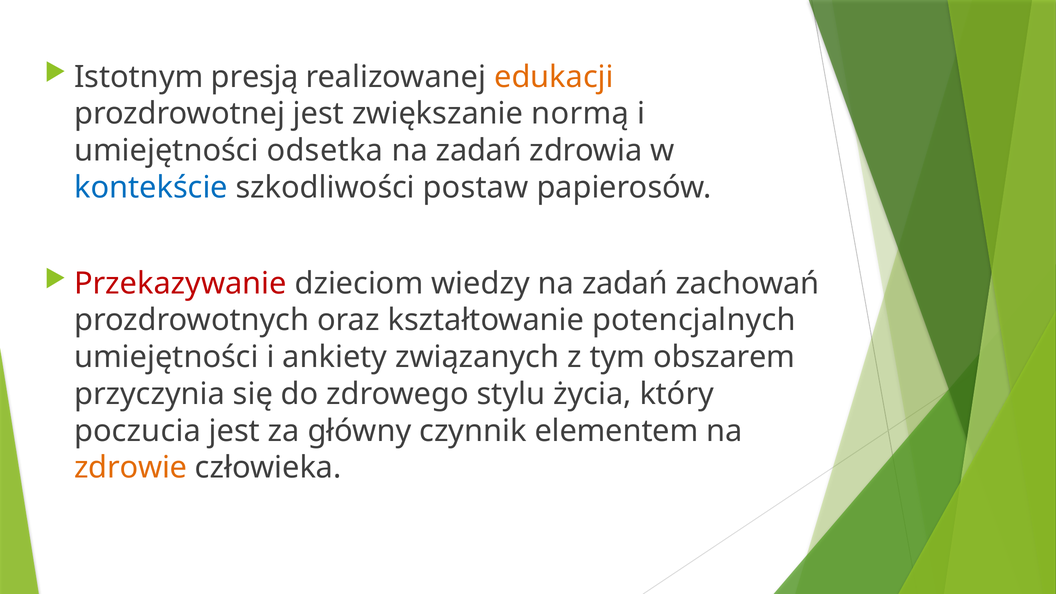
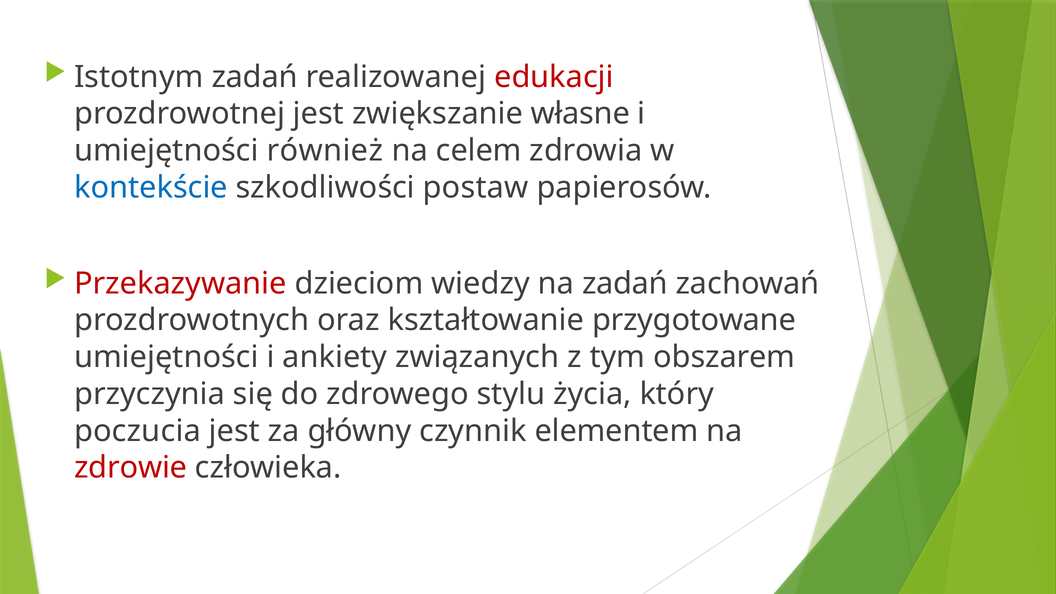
Istotnym presją: presją -> zadań
edukacji colour: orange -> red
normą: normą -> własne
odsetka: odsetka -> również
zadań at (479, 151): zadań -> celem
potencjalnych: potencjalnych -> przygotowane
zdrowie colour: orange -> red
